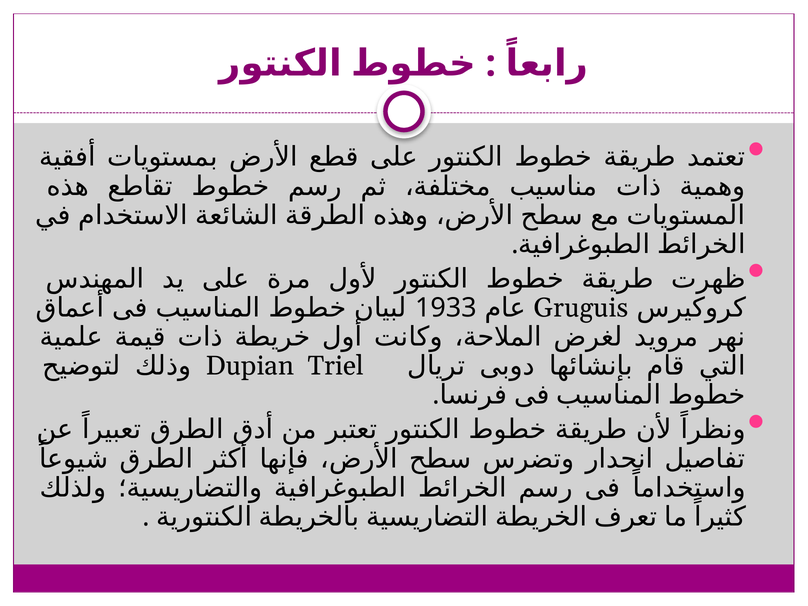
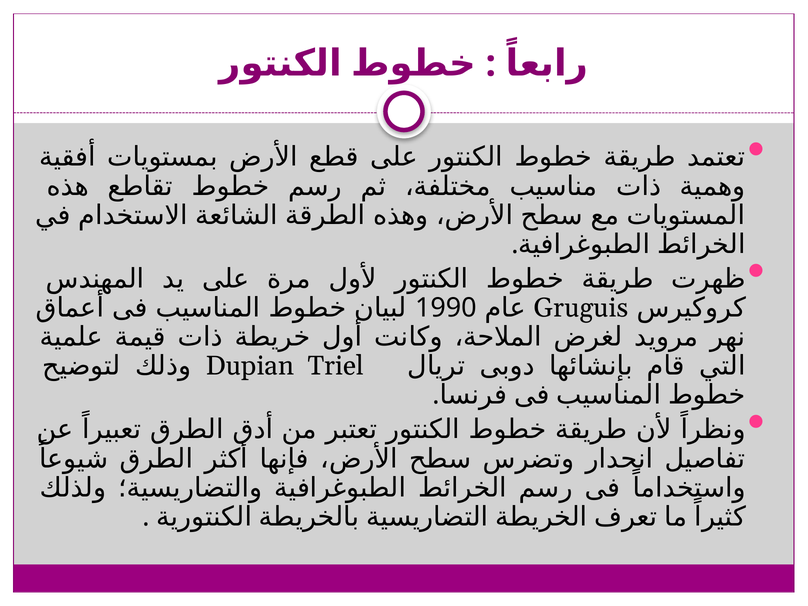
1933: 1933 -> 1990
